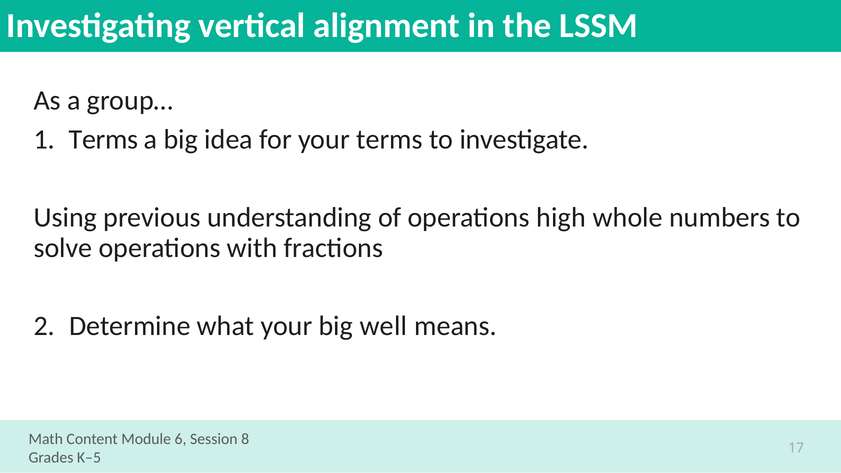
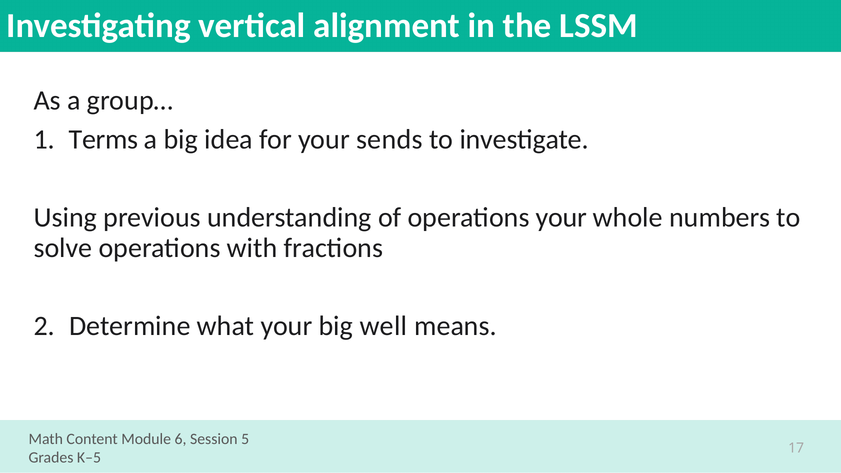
your terms: terms -> sends
operations high: high -> your
8: 8 -> 5
